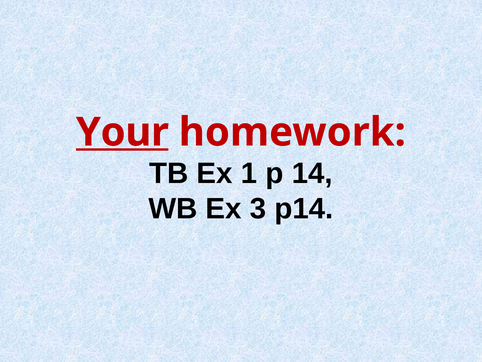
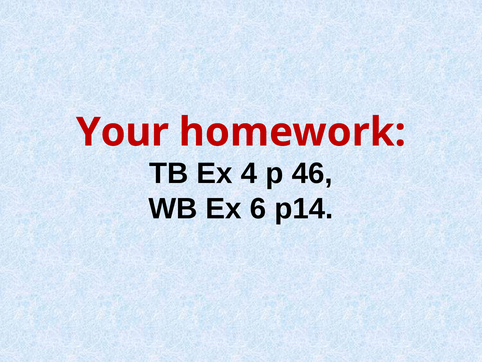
Your underline: present -> none
1: 1 -> 4
14: 14 -> 46
3: 3 -> 6
